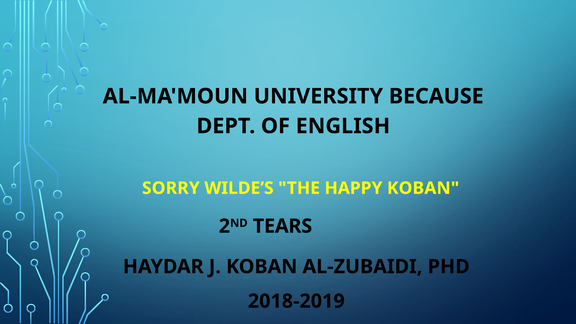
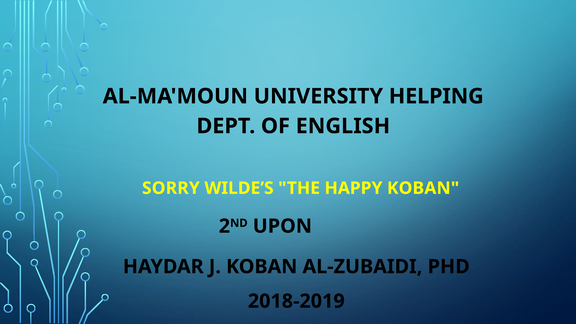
BECAUSE: BECAUSE -> HELPING
TEARS: TEARS -> UPON
